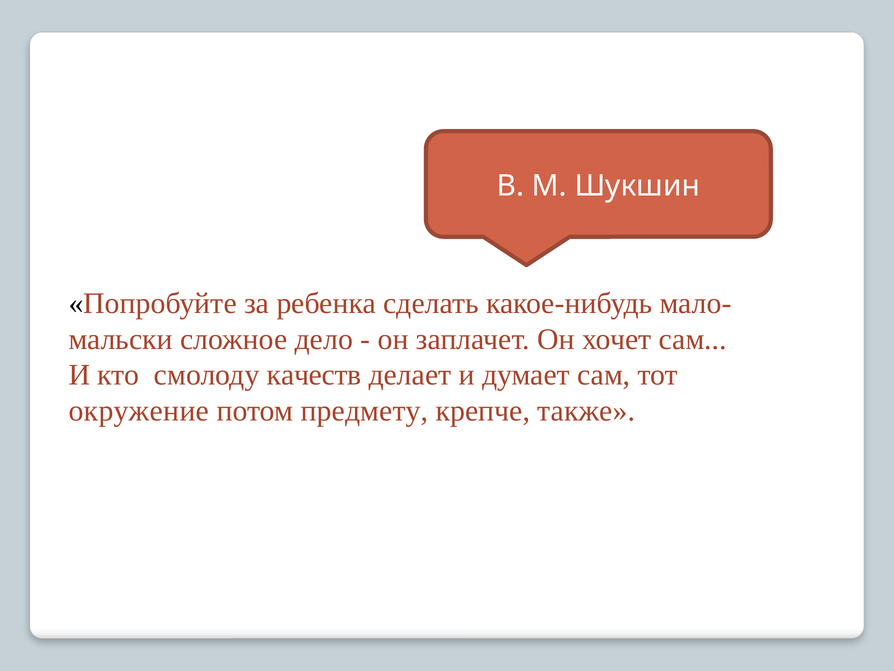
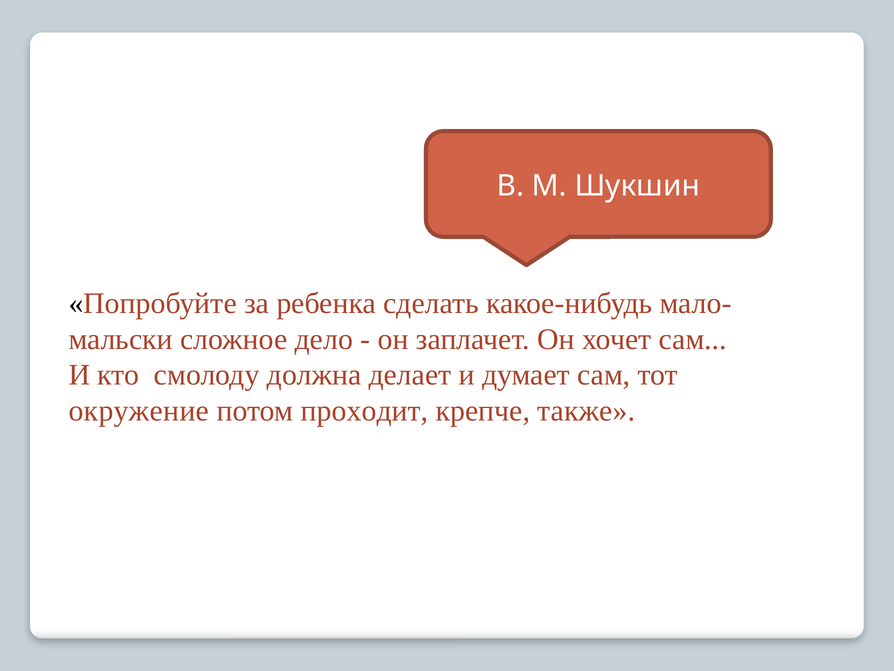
качеств: качеств -> должна
предмету: предмету -> проходит
